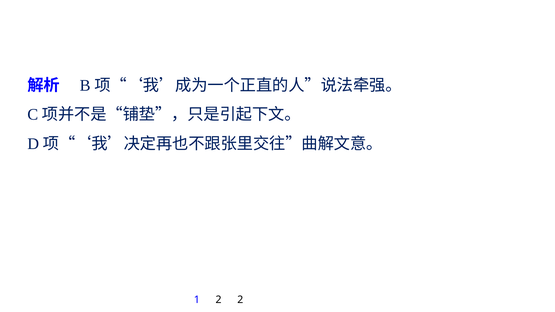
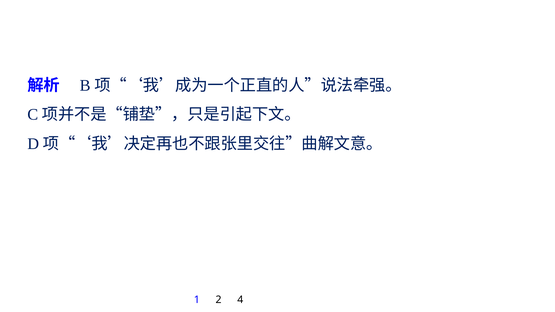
2 2: 2 -> 4
